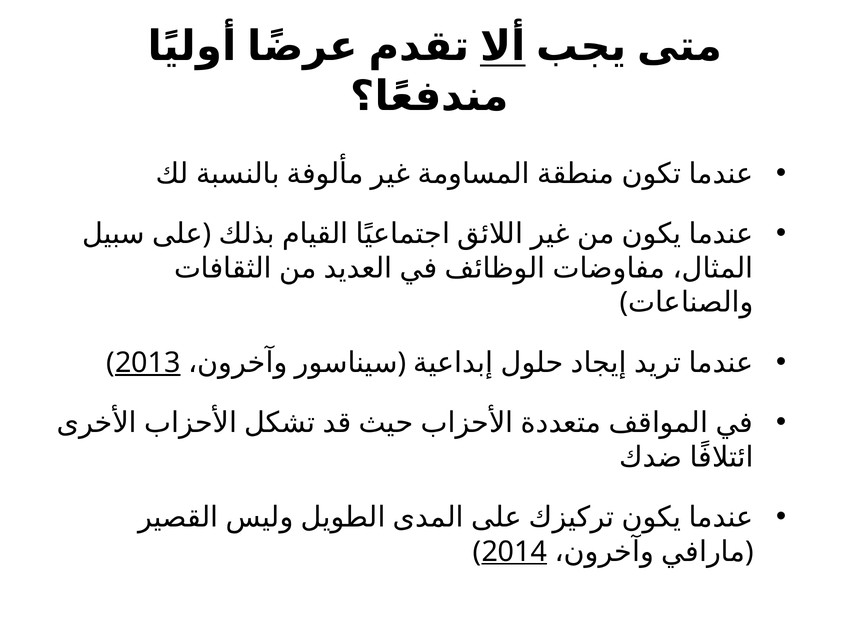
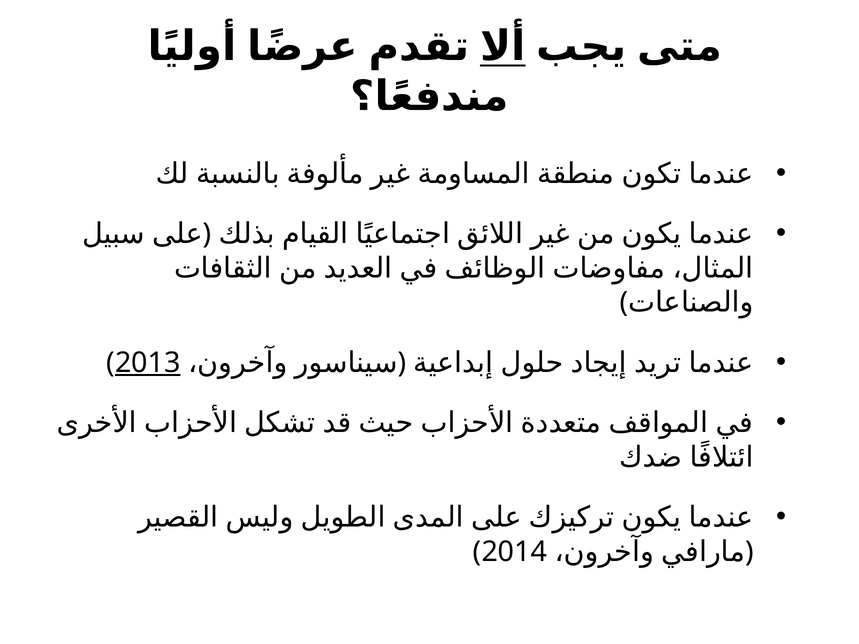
2014 underline: present -> none
